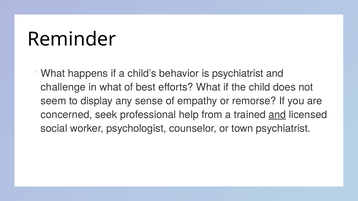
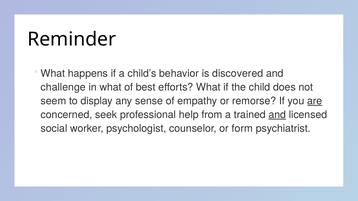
is psychiatrist: psychiatrist -> discovered
are underline: none -> present
town: town -> form
